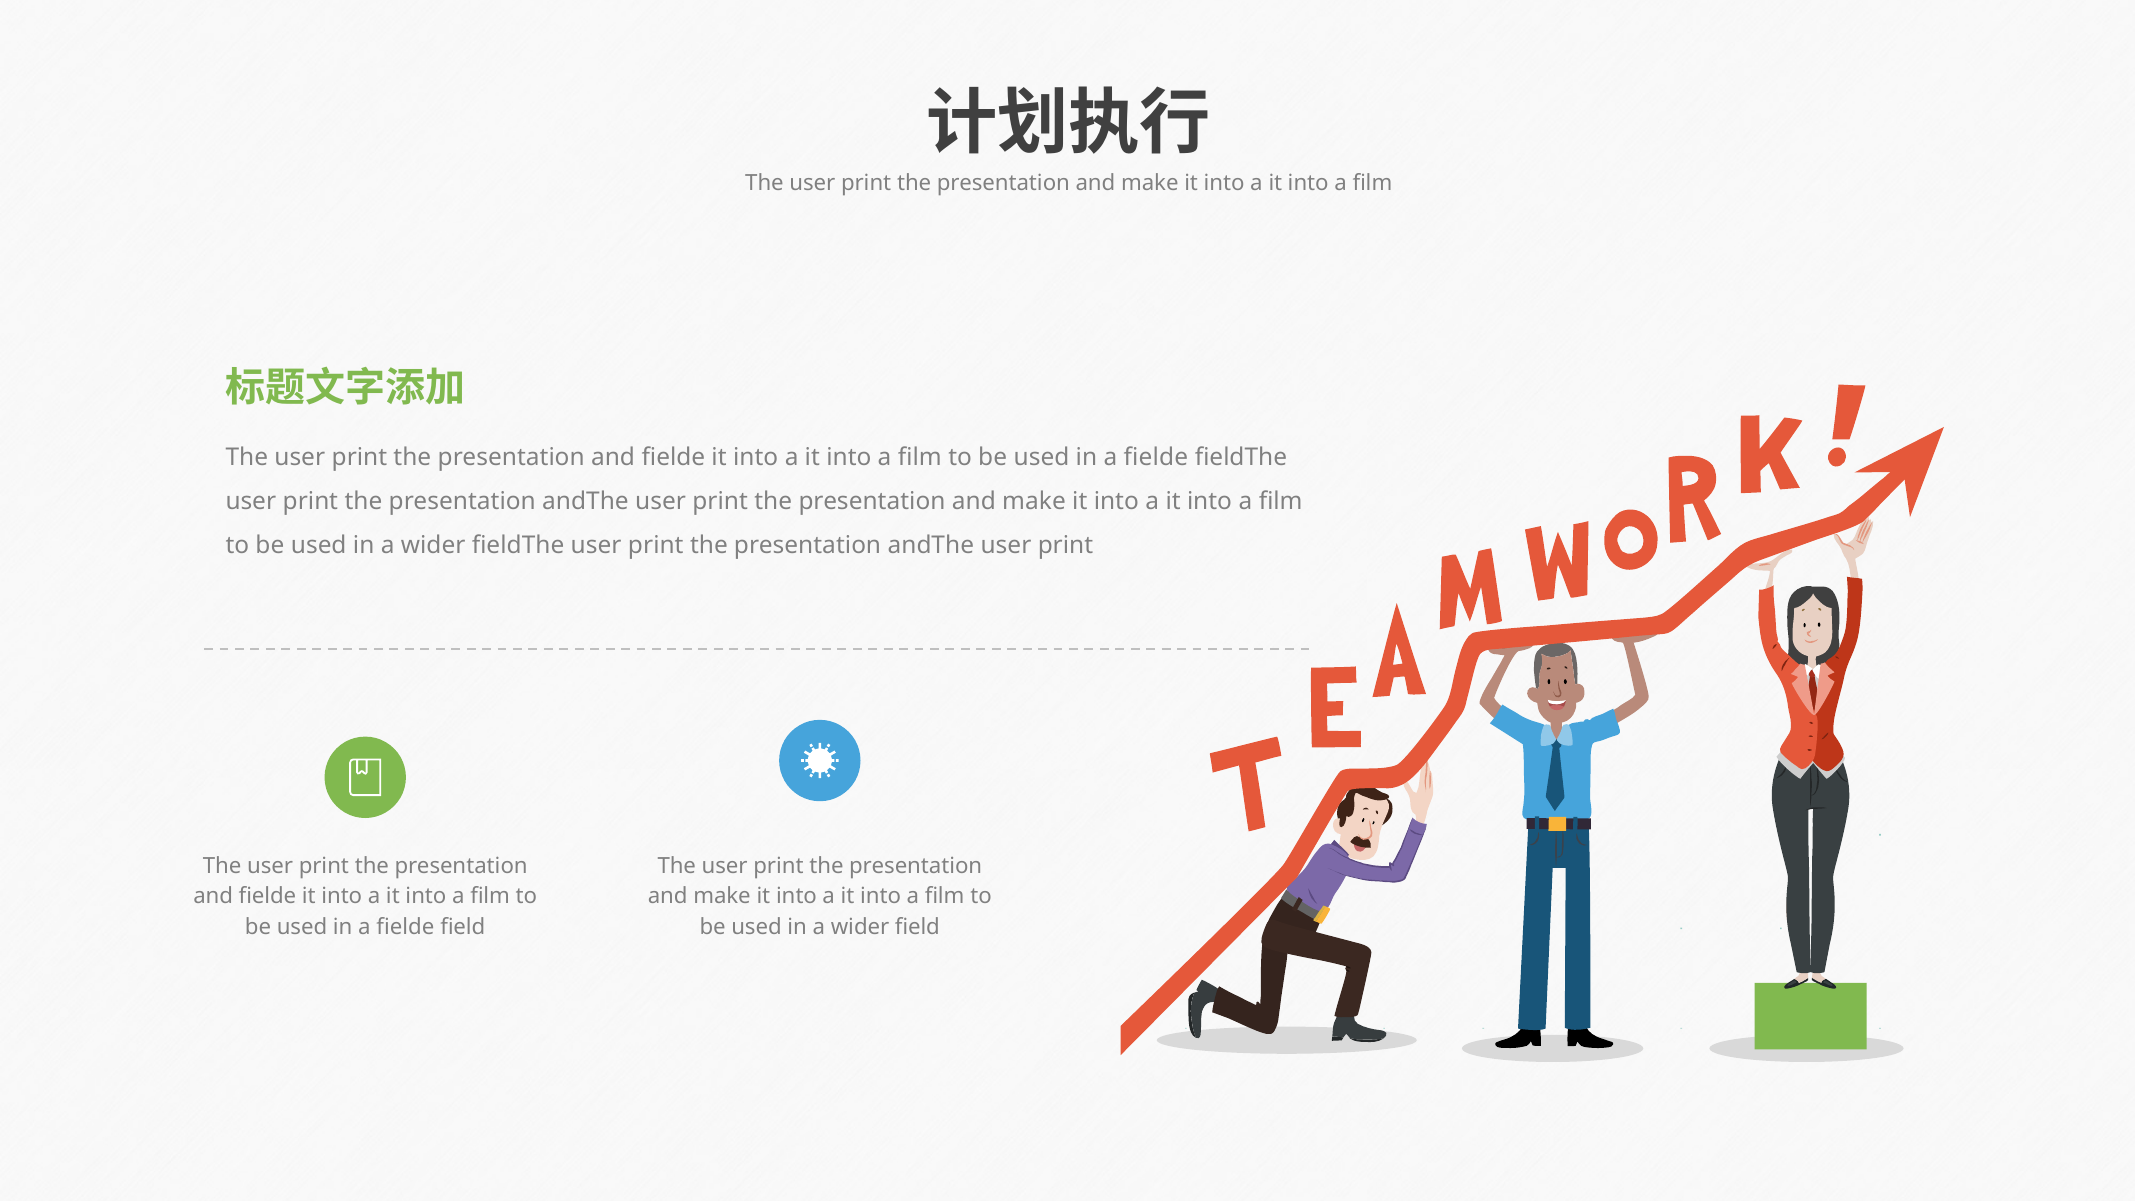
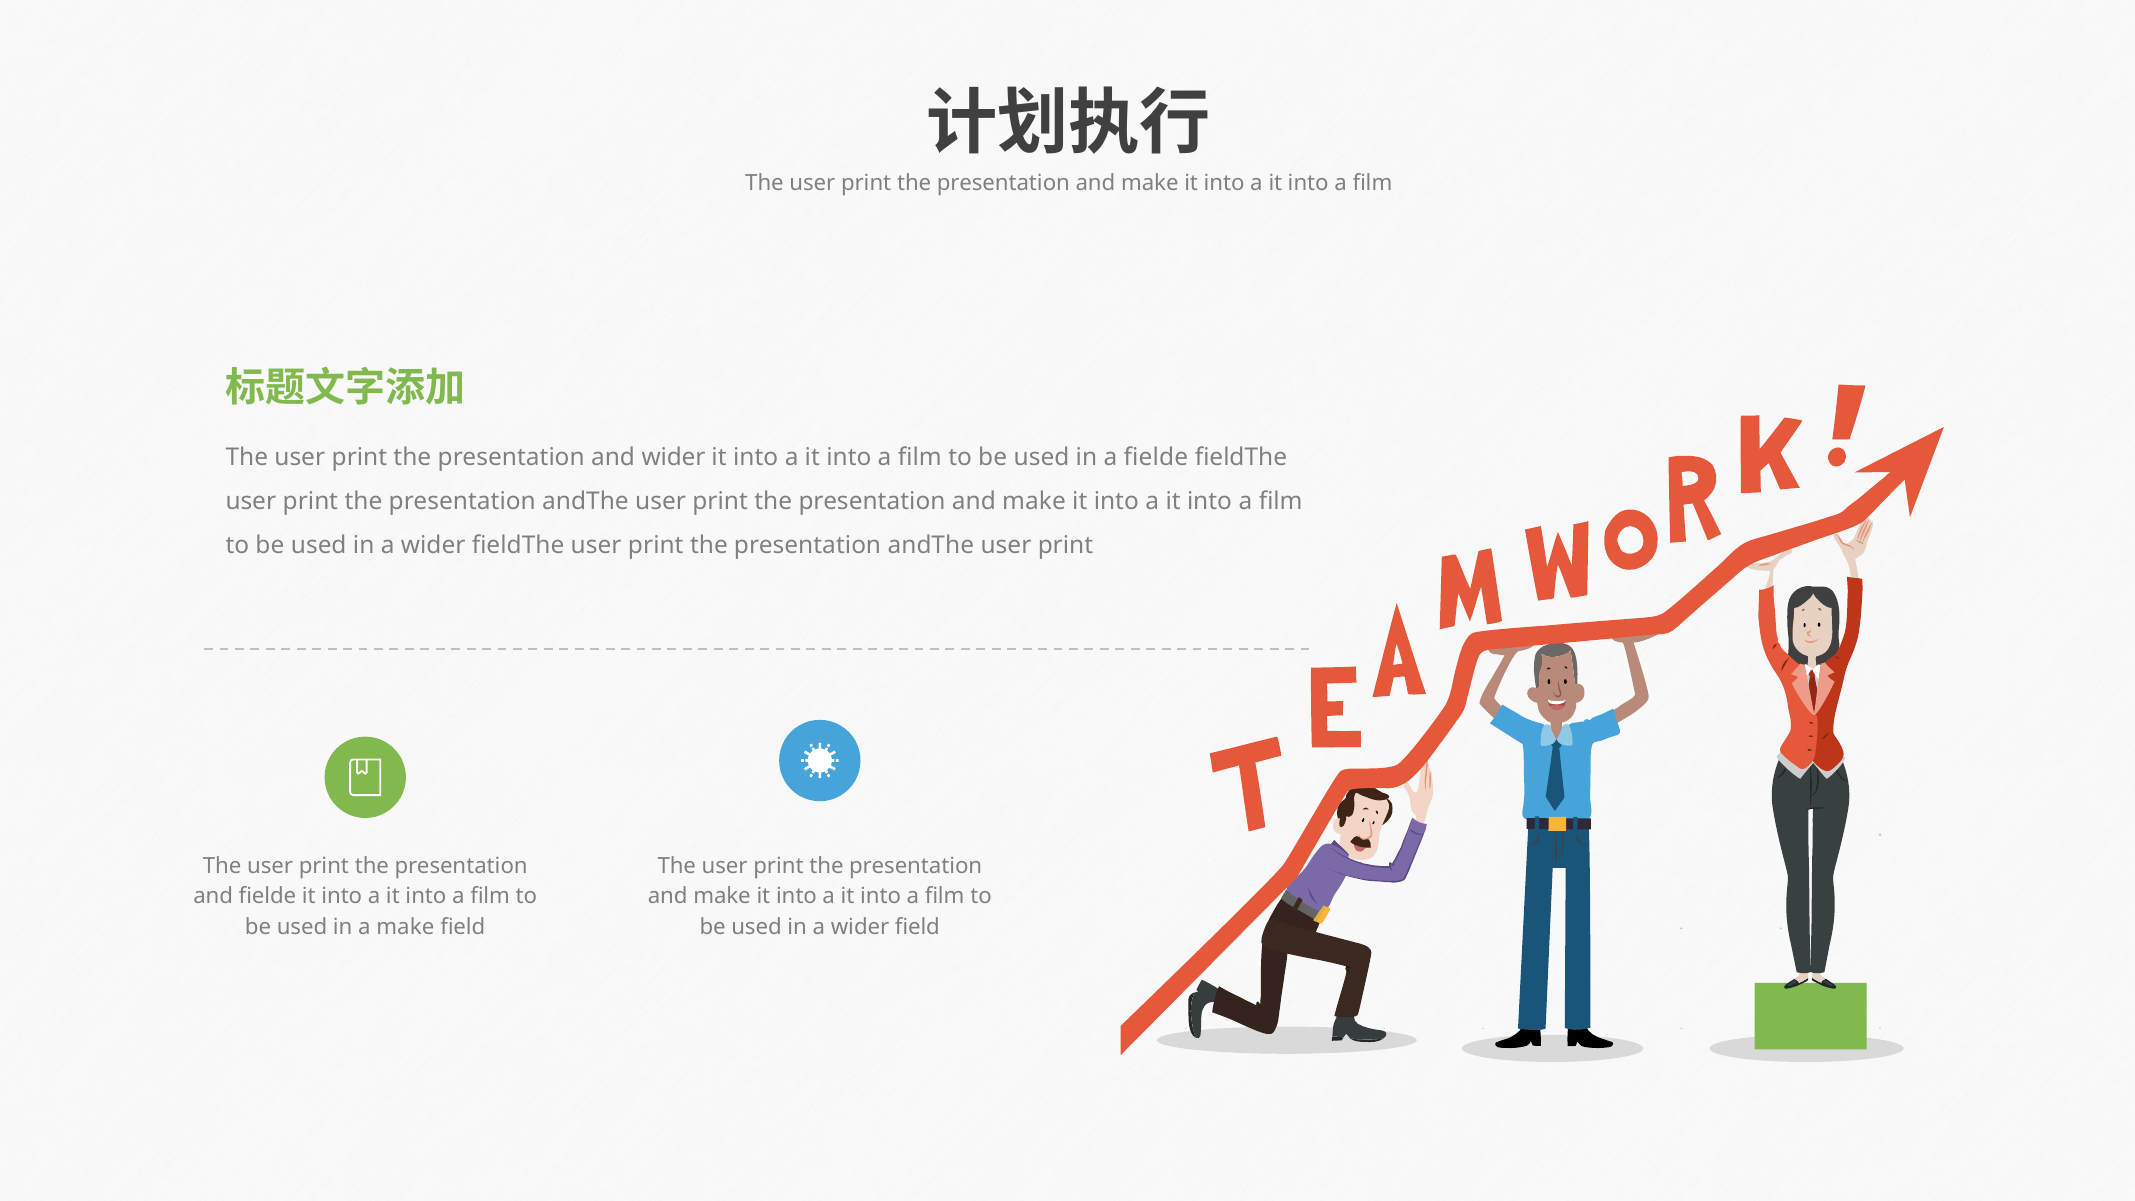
fielde at (673, 457): fielde -> wider
fielde at (405, 927): fielde -> make
